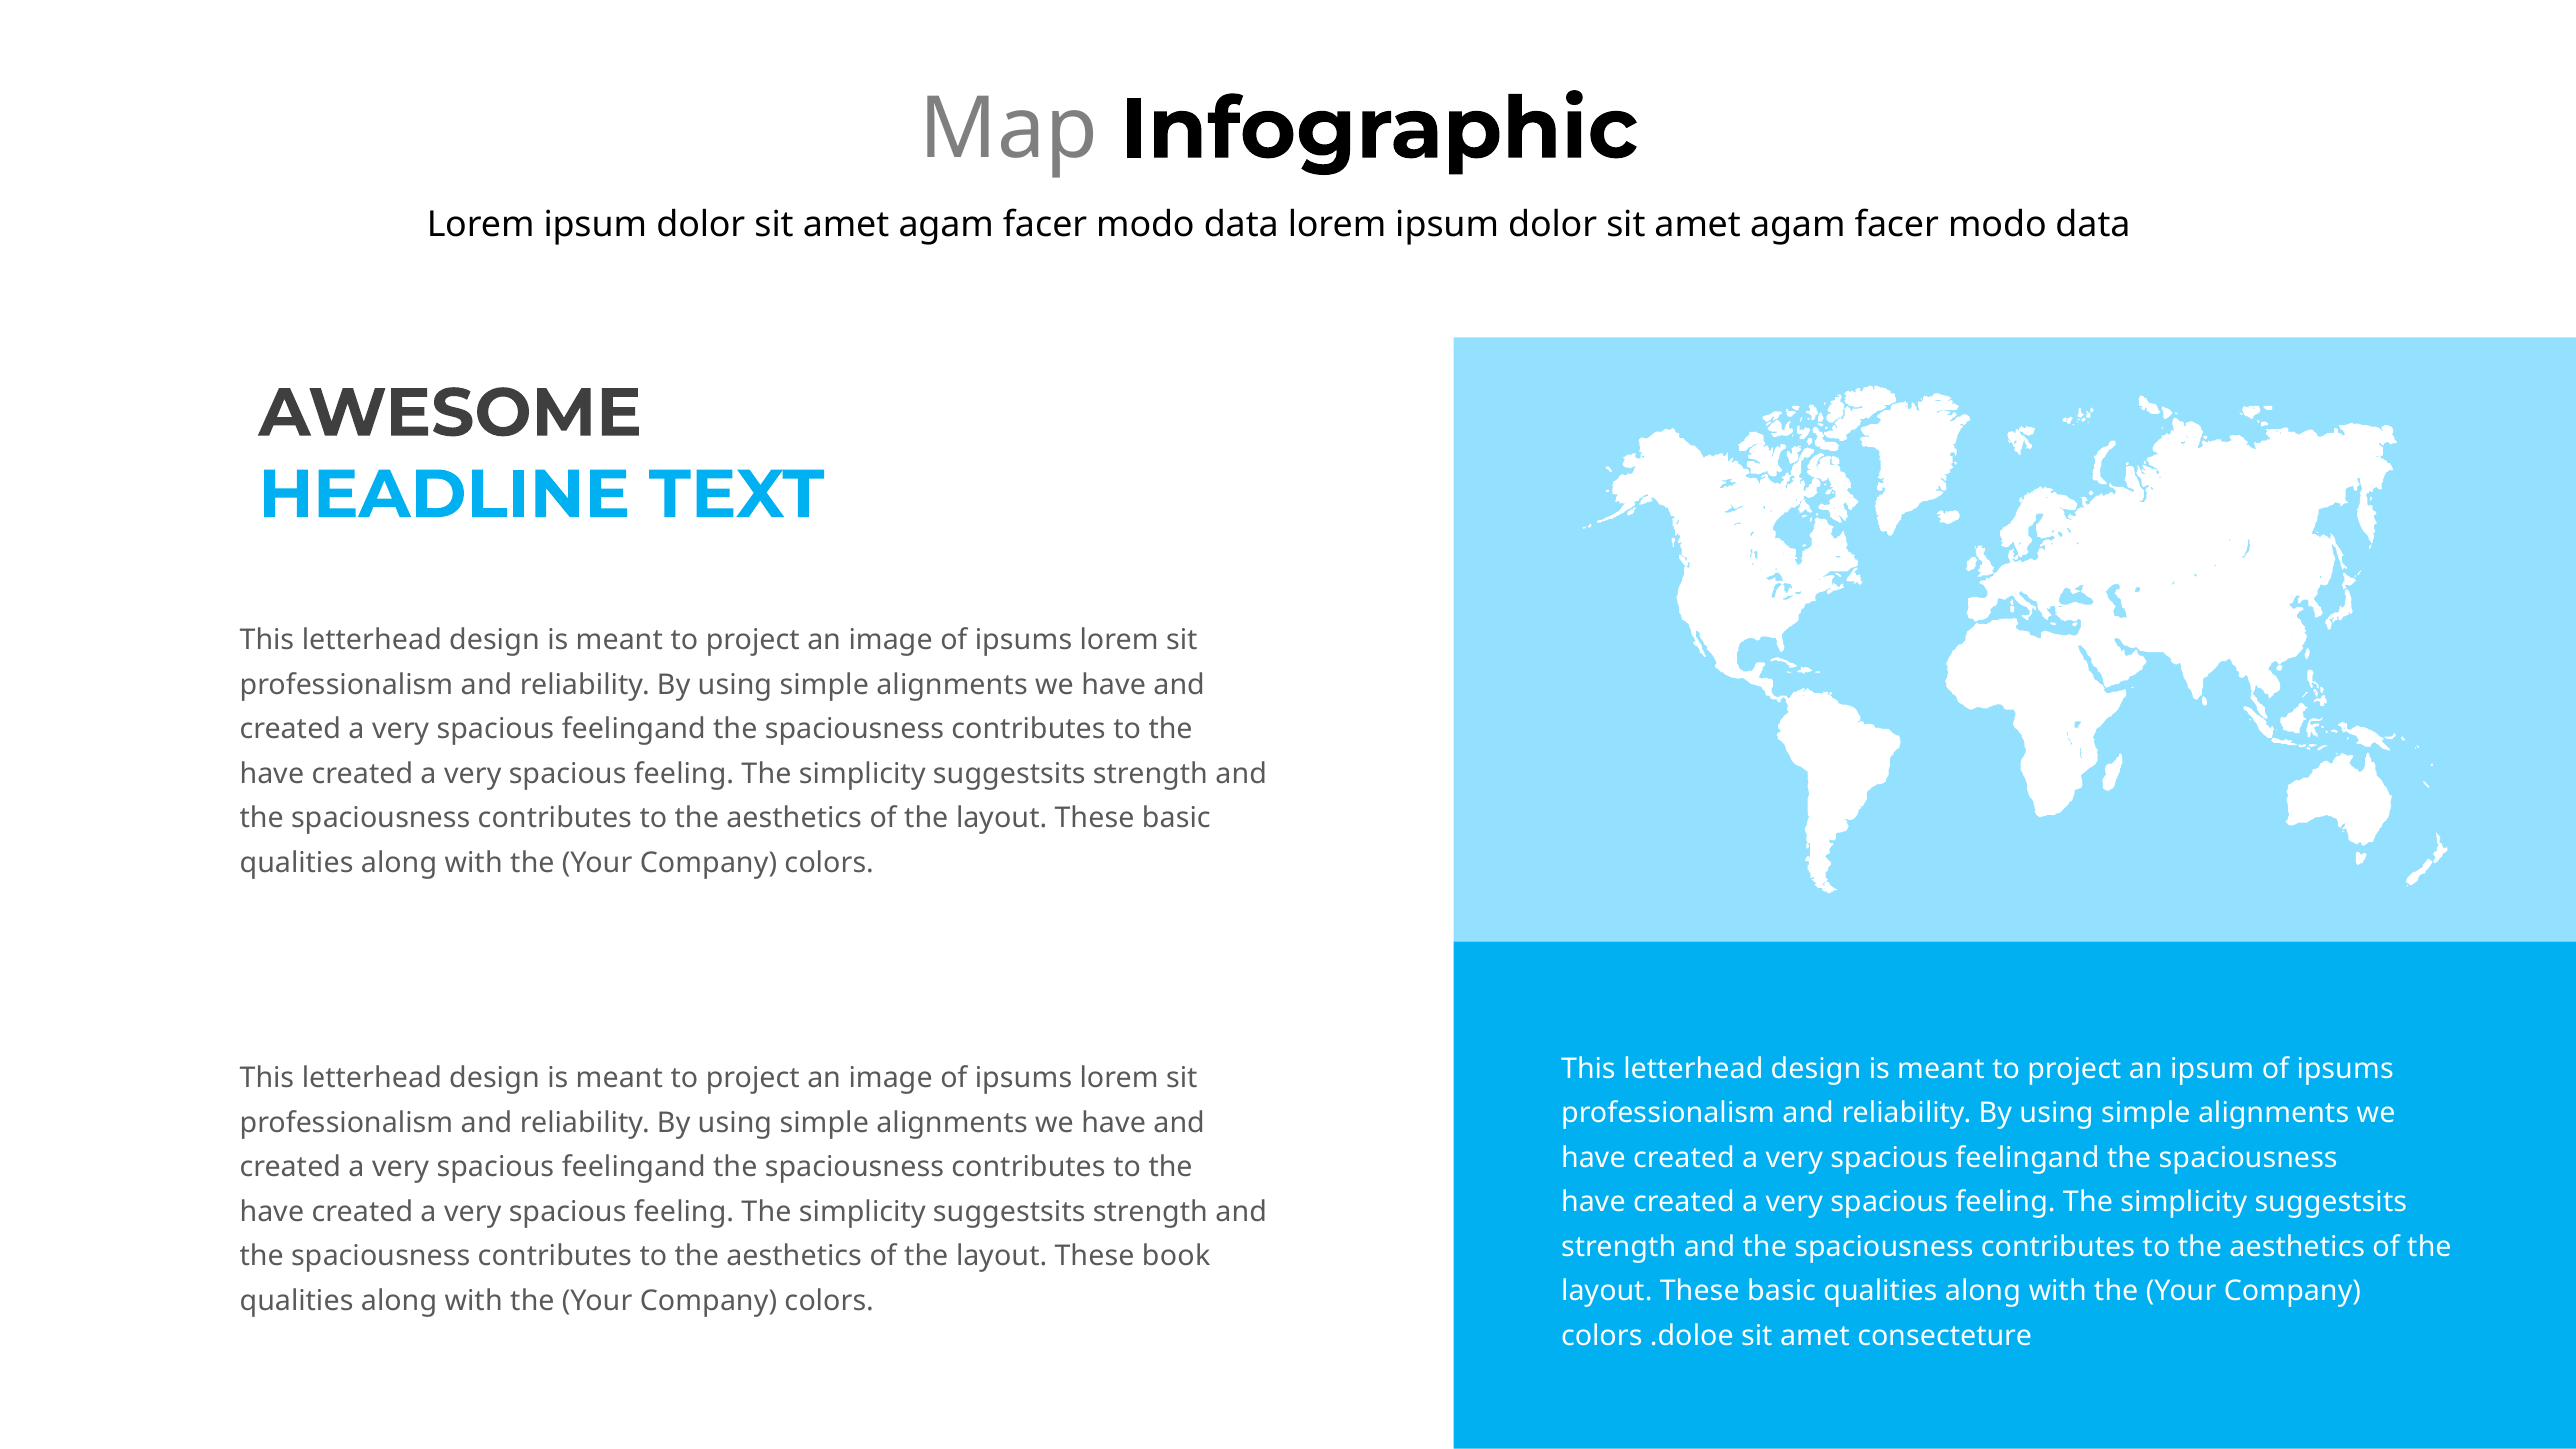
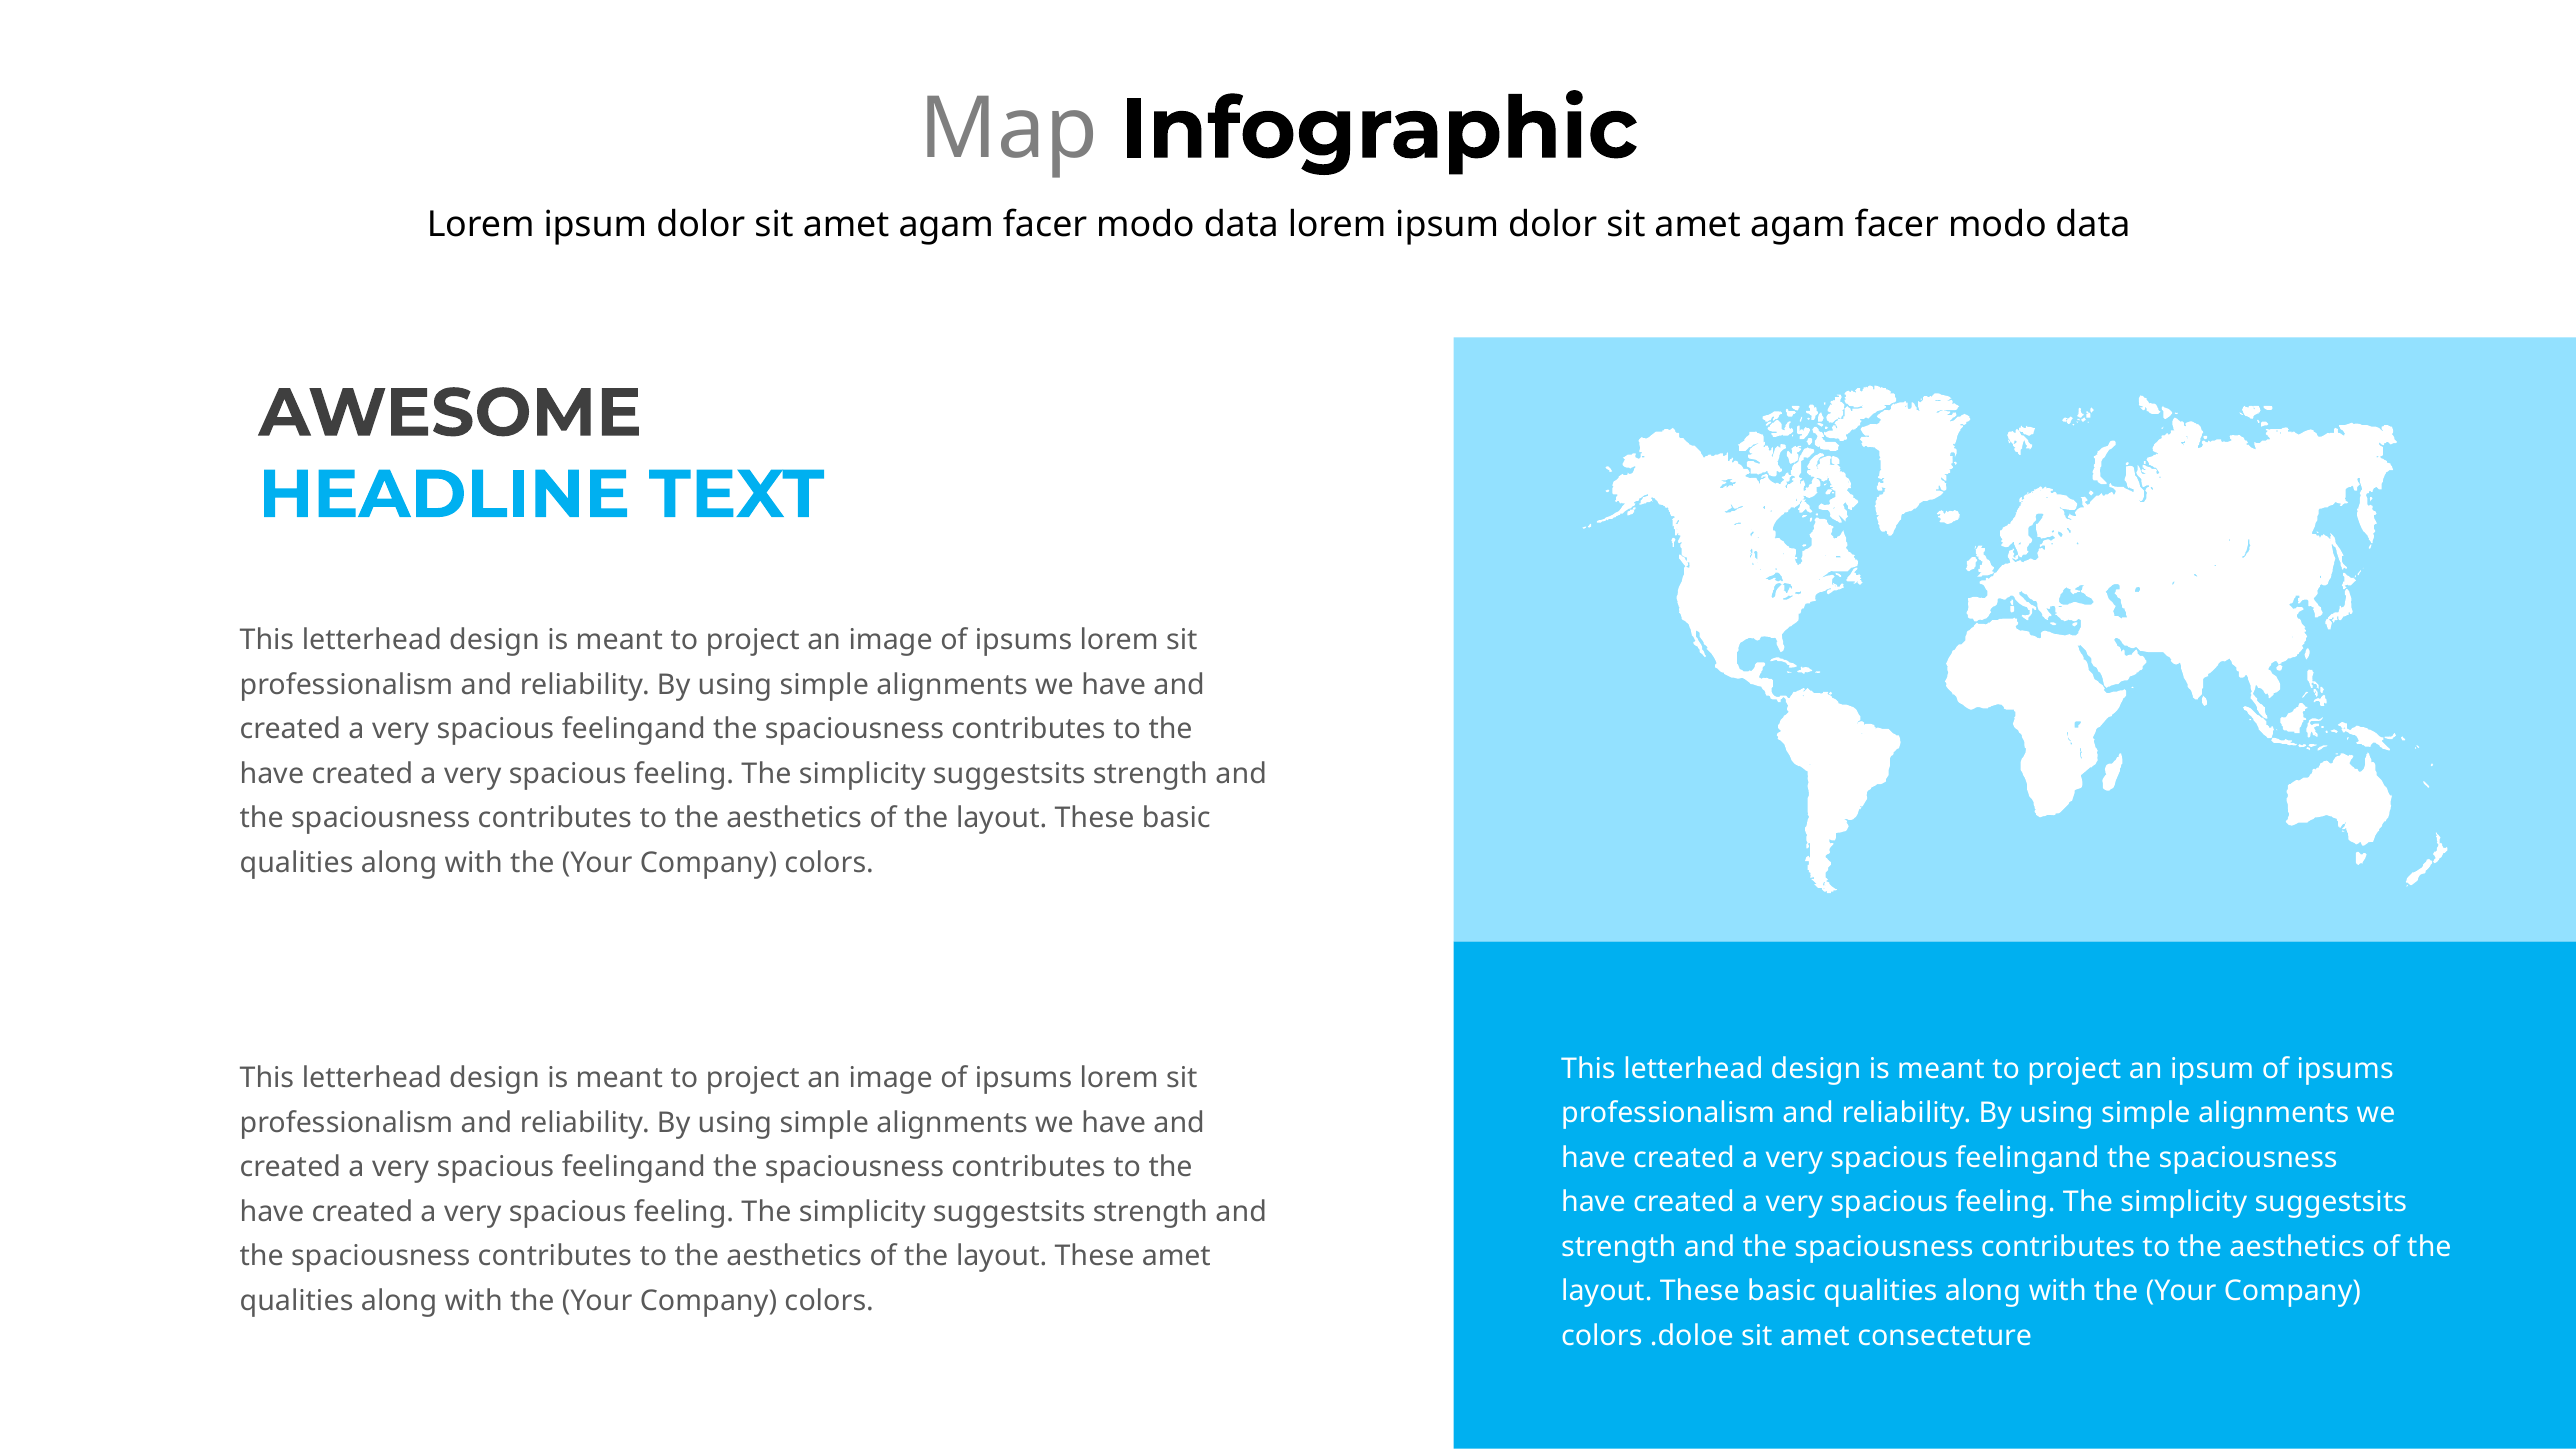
These book: book -> amet
